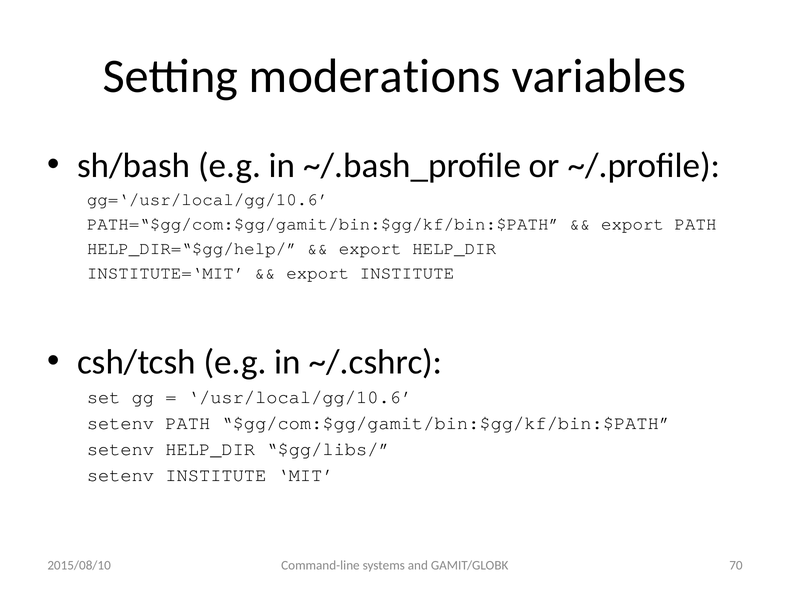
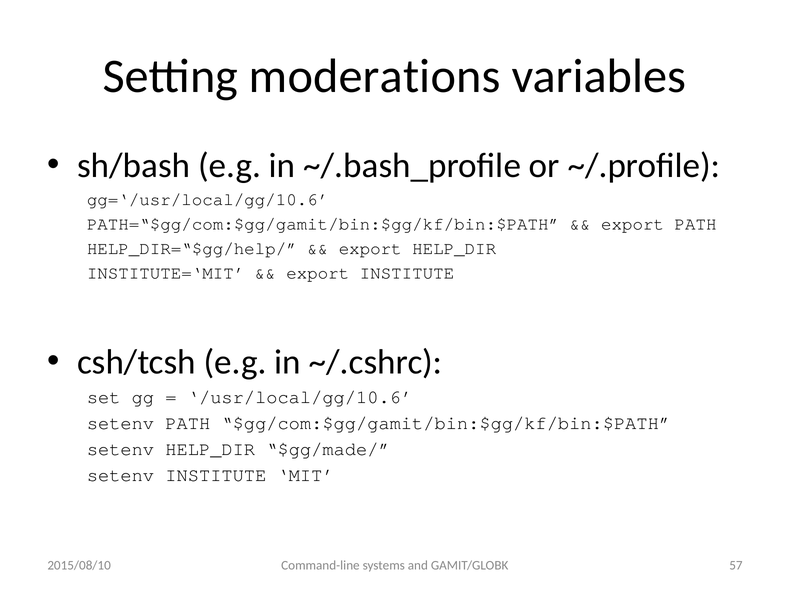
$gg/libs/: $gg/libs/ -> $gg/made/
70: 70 -> 57
